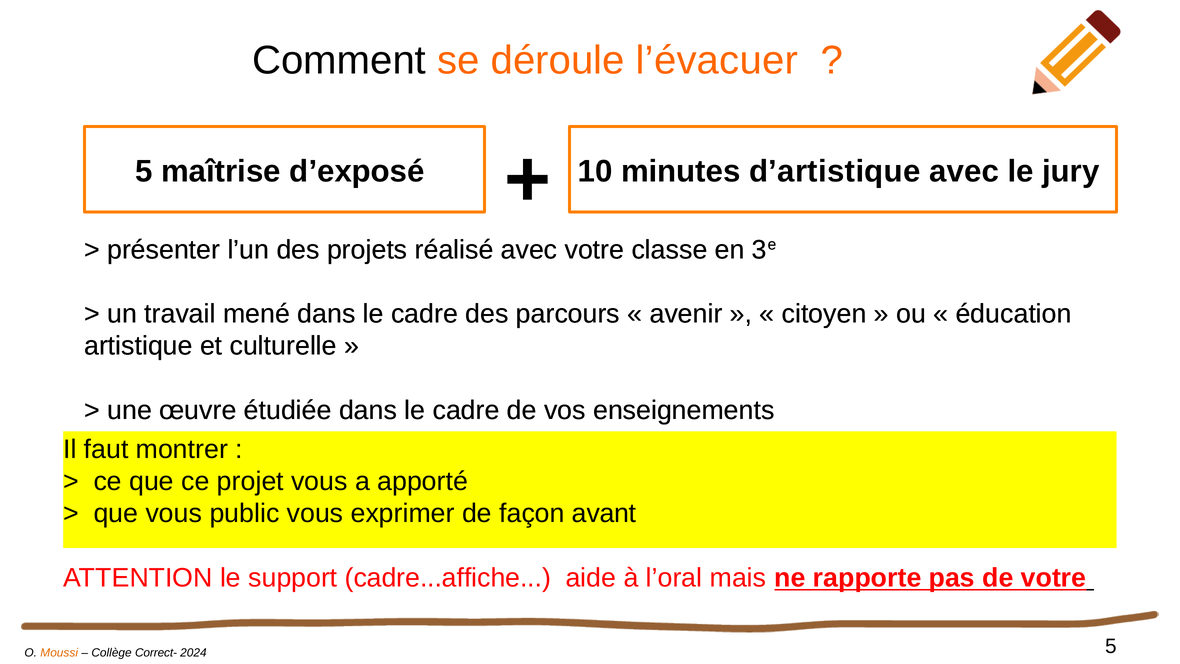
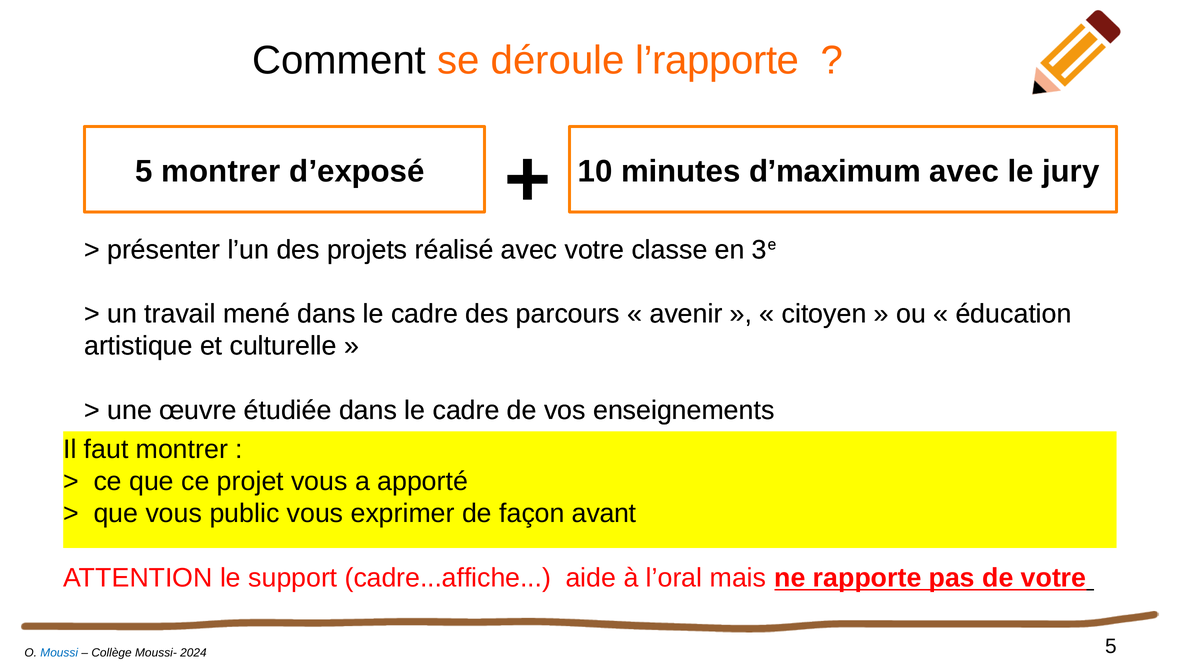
l’évacuer: l’évacuer -> l’rapporte
5 maîtrise: maîtrise -> montrer
d’artistique: d’artistique -> d’maximum
Moussi colour: orange -> blue
Correct-: Correct- -> Moussi-
